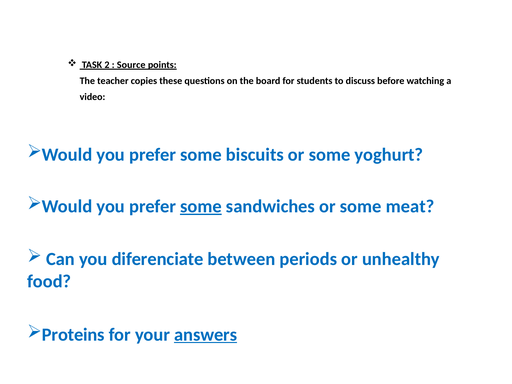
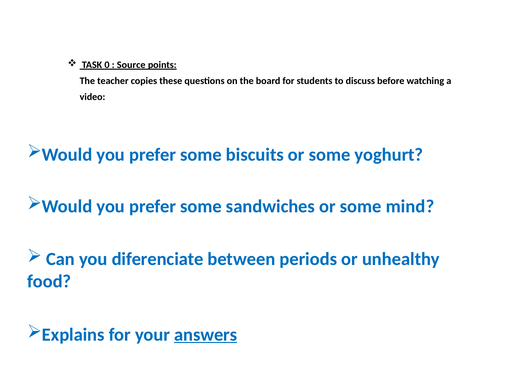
2: 2 -> 0
some at (201, 206) underline: present -> none
meat: meat -> mind
Proteins: Proteins -> Explains
